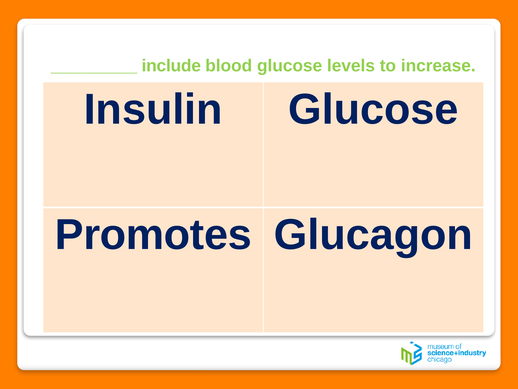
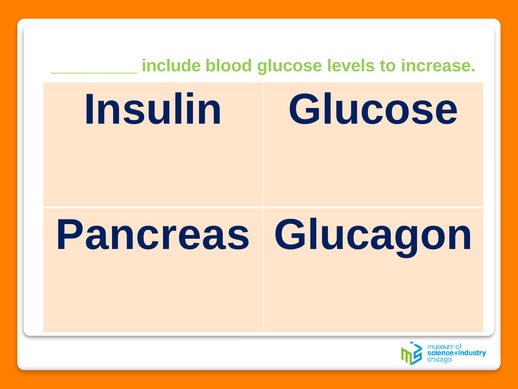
Promotes: Promotes -> Pancreas
